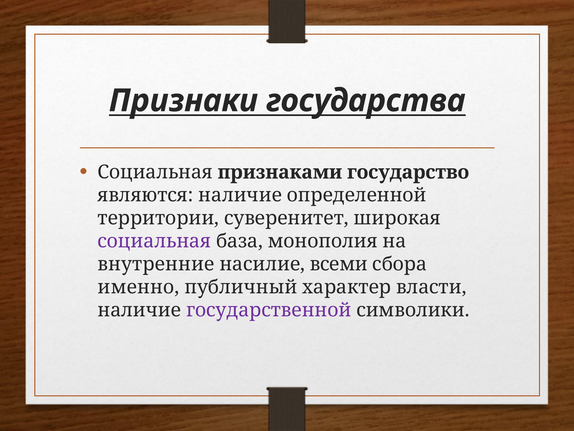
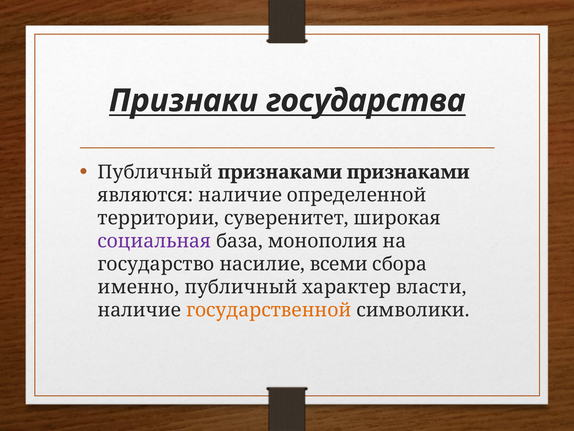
Социальная at (155, 172): Социальная -> Публичный
признаками государство: государство -> признаками
внутренние: внутренние -> государство
государственной colour: purple -> orange
